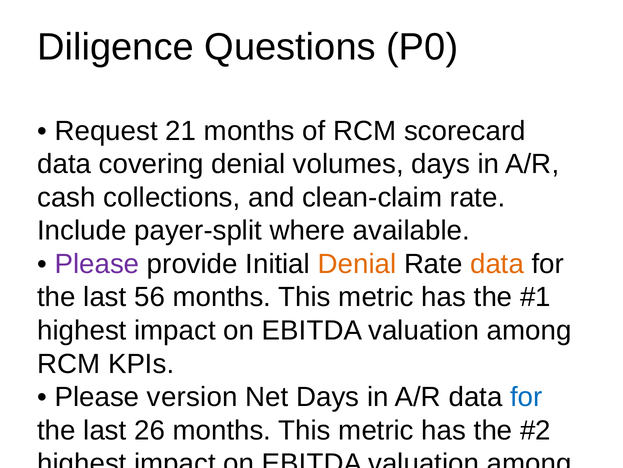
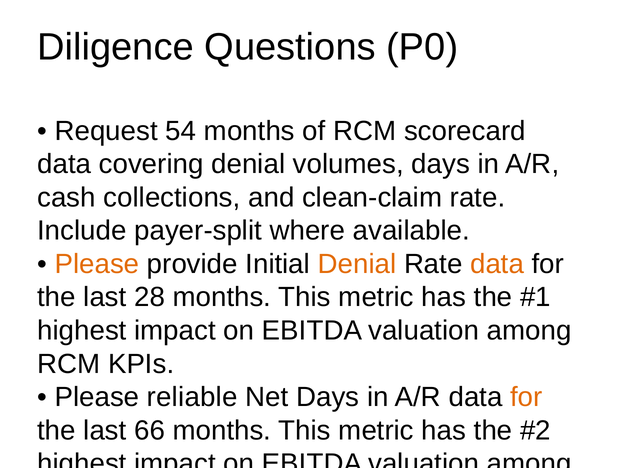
21: 21 -> 54
Please at (97, 264) colour: purple -> orange
56: 56 -> 28
version: version -> reliable
for at (526, 397) colour: blue -> orange
26: 26 -> 66
